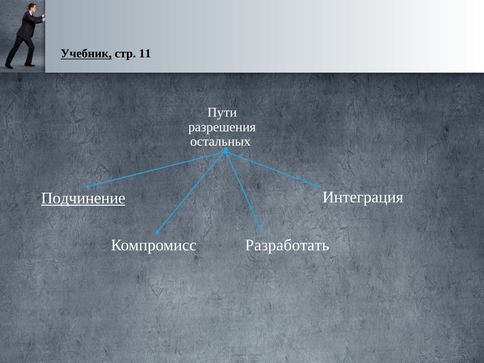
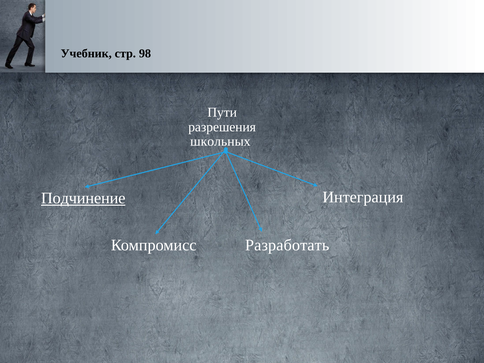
Учебник underline: present -> none
11: 11 -> 98
остальных: остальных -> школьных
